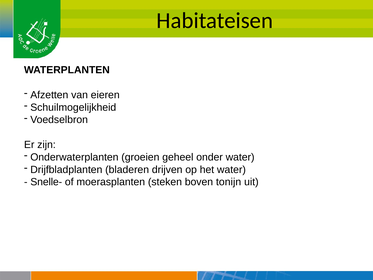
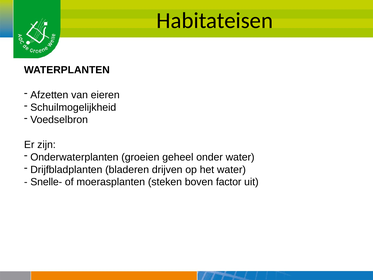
tonijn: tonijn -> factor
